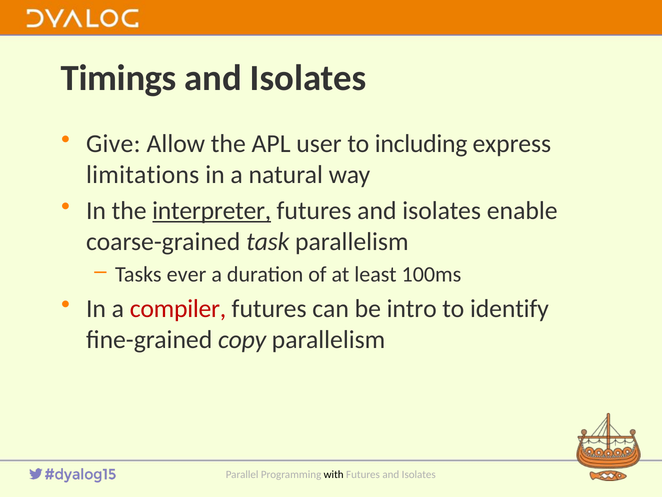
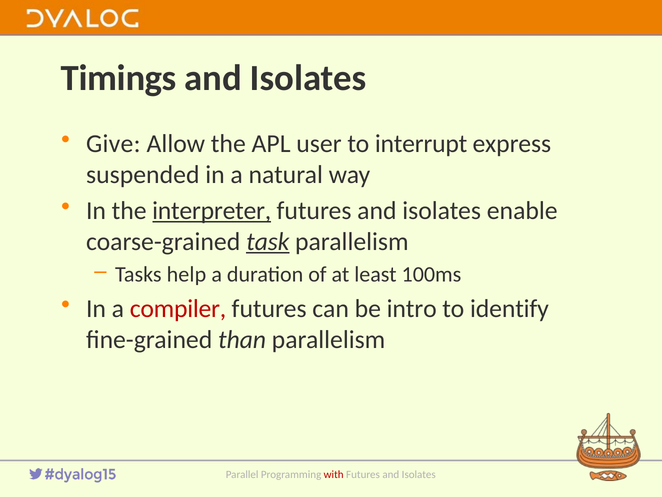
including: including -> interrupt
limitations: limitations -> suspended
task underline: none -> present
ever: ever -> help
copy: copy -> than
with colour: black -> red
